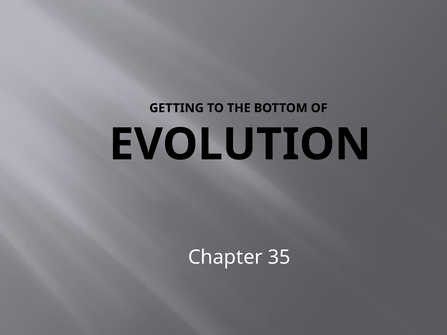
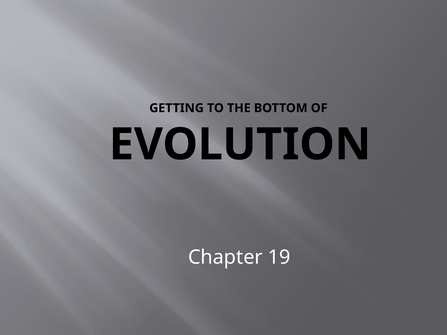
35: 35 -> 19
